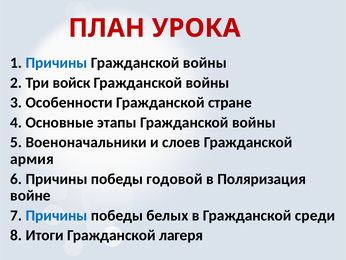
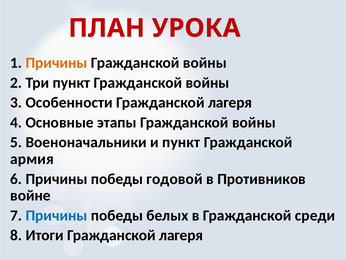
Причины at (56, 63) colour: blue -> orange
Три войск: войск -> пункт
Особенности Гражданской стране: стране -> лагеря
и слоев: слоев -> пункт
Поляризация: Поляризация -> Противников
